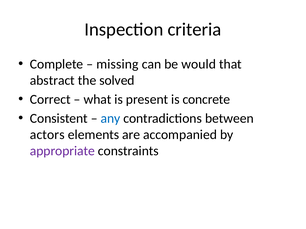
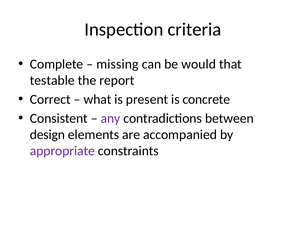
abstract: abstract -> testable
solved: solved -> report
any colour: blue -> purple
actors: actors -> design
